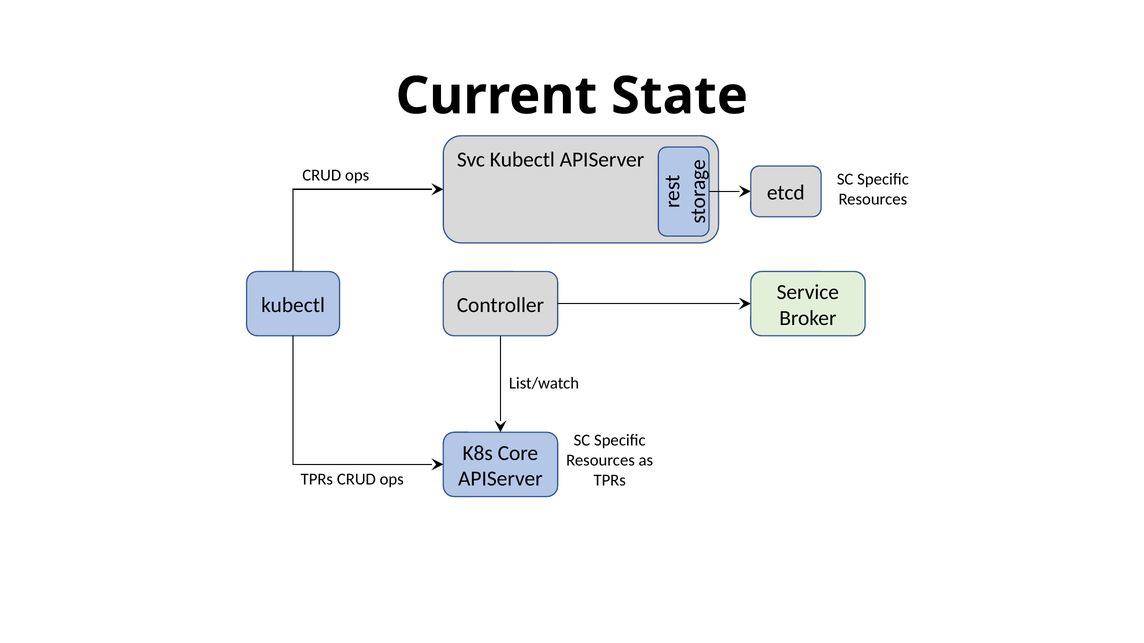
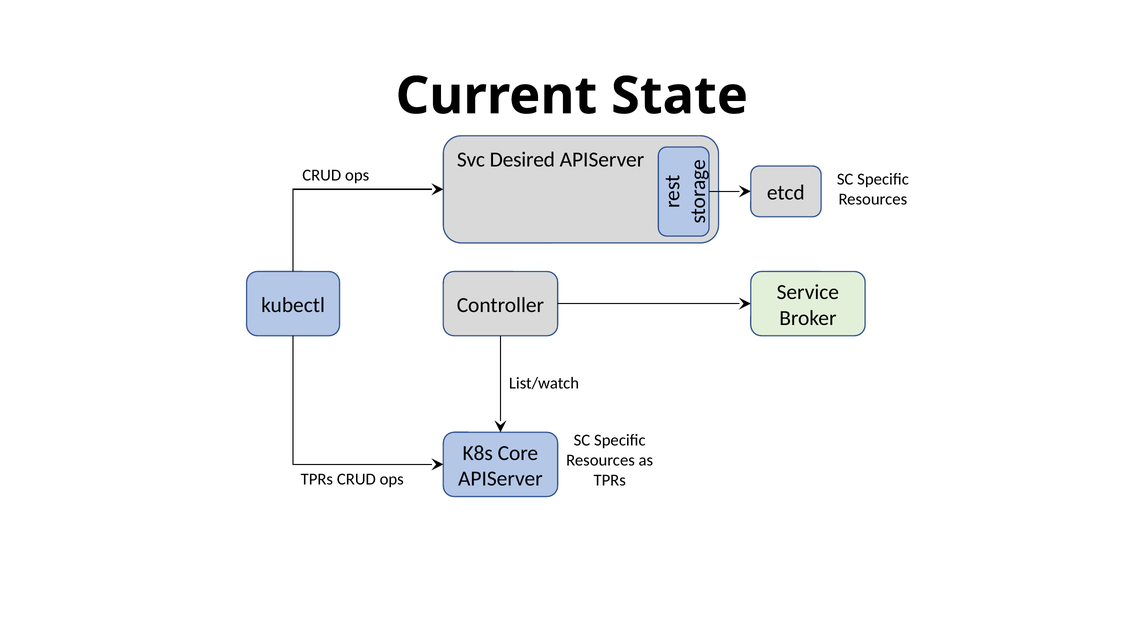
Svc Kubectl: Kubectl -> Desired
